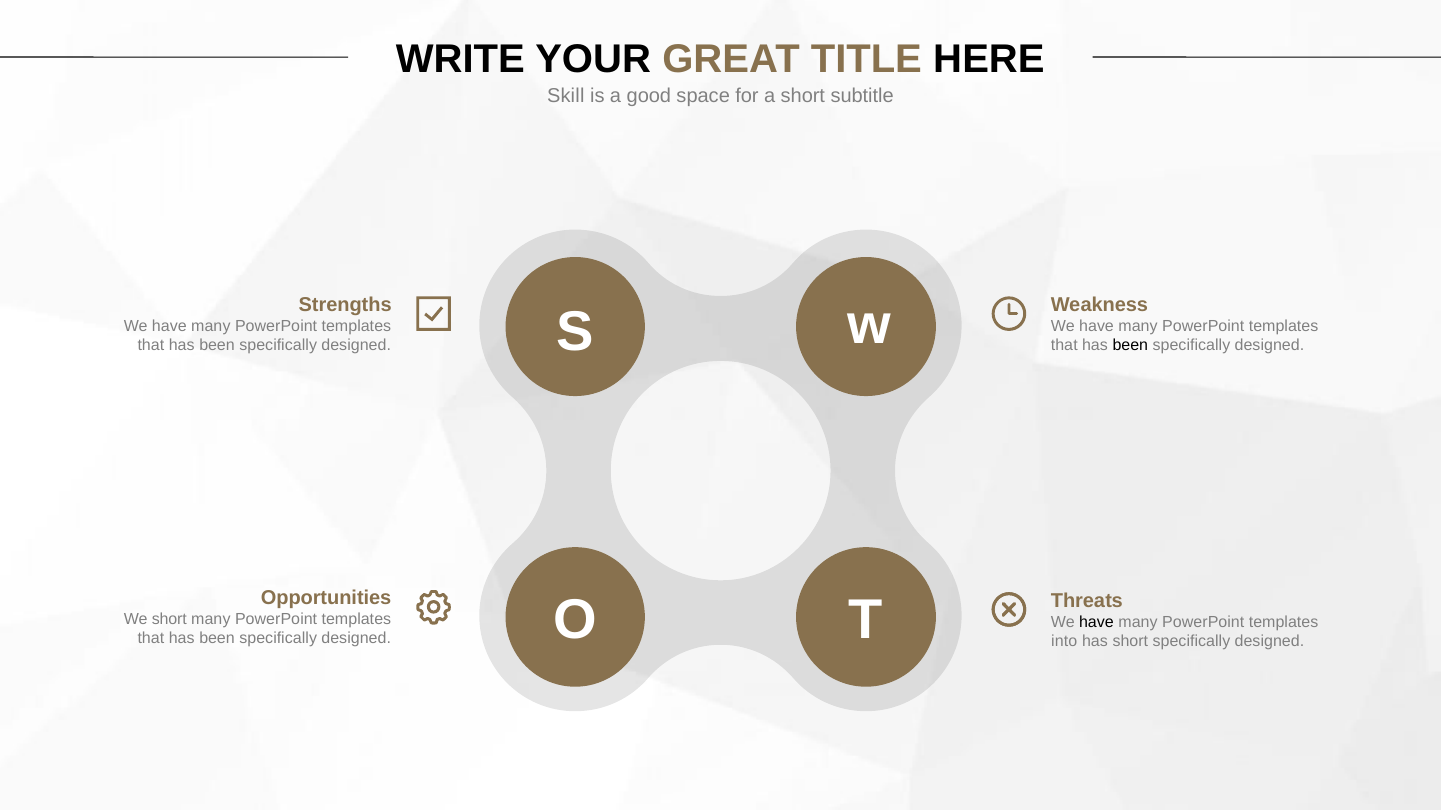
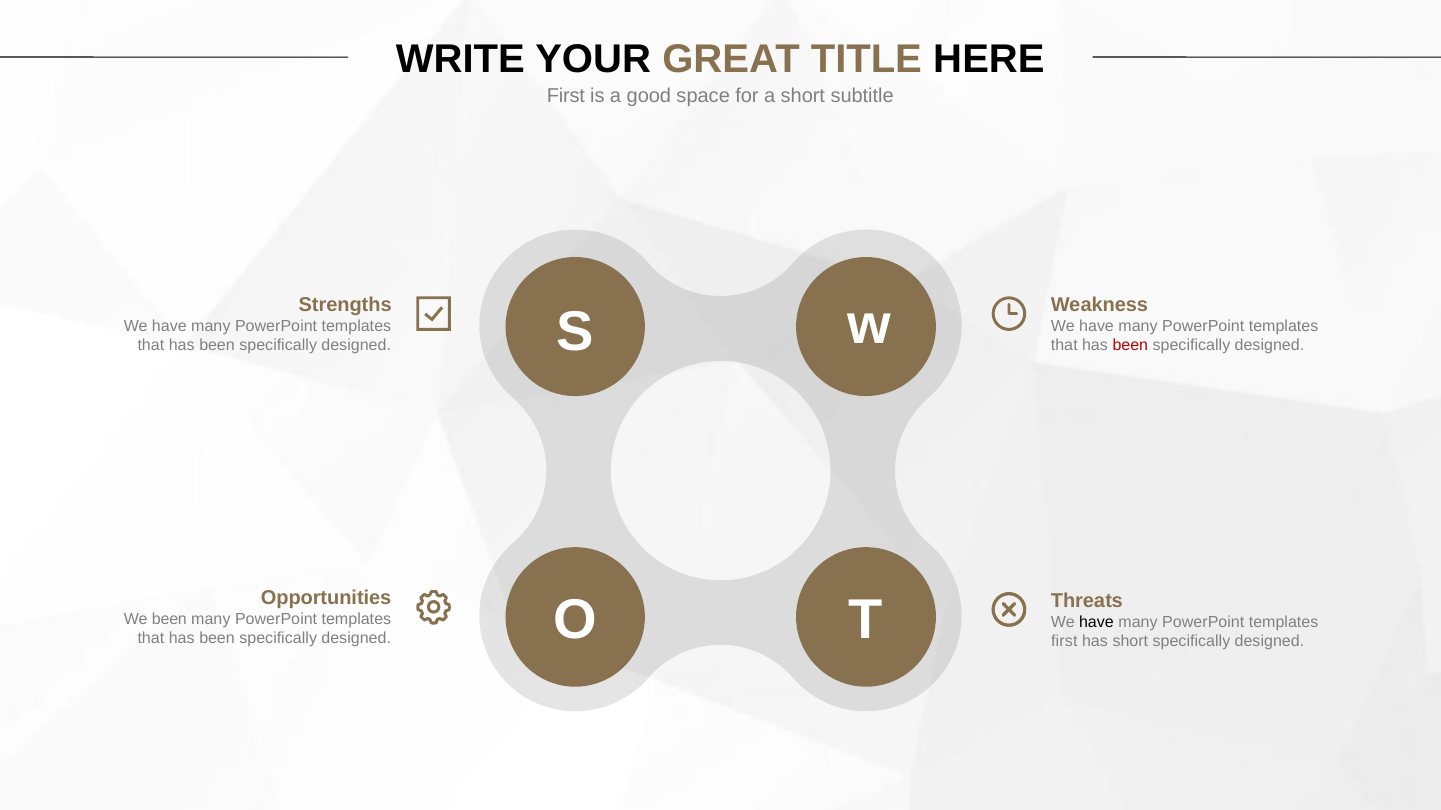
Skill at (566, 96): Skill -> First
been at (1130, 346) colour: black -> red
We short: short -> been
into at (1064, 642): into -> first
